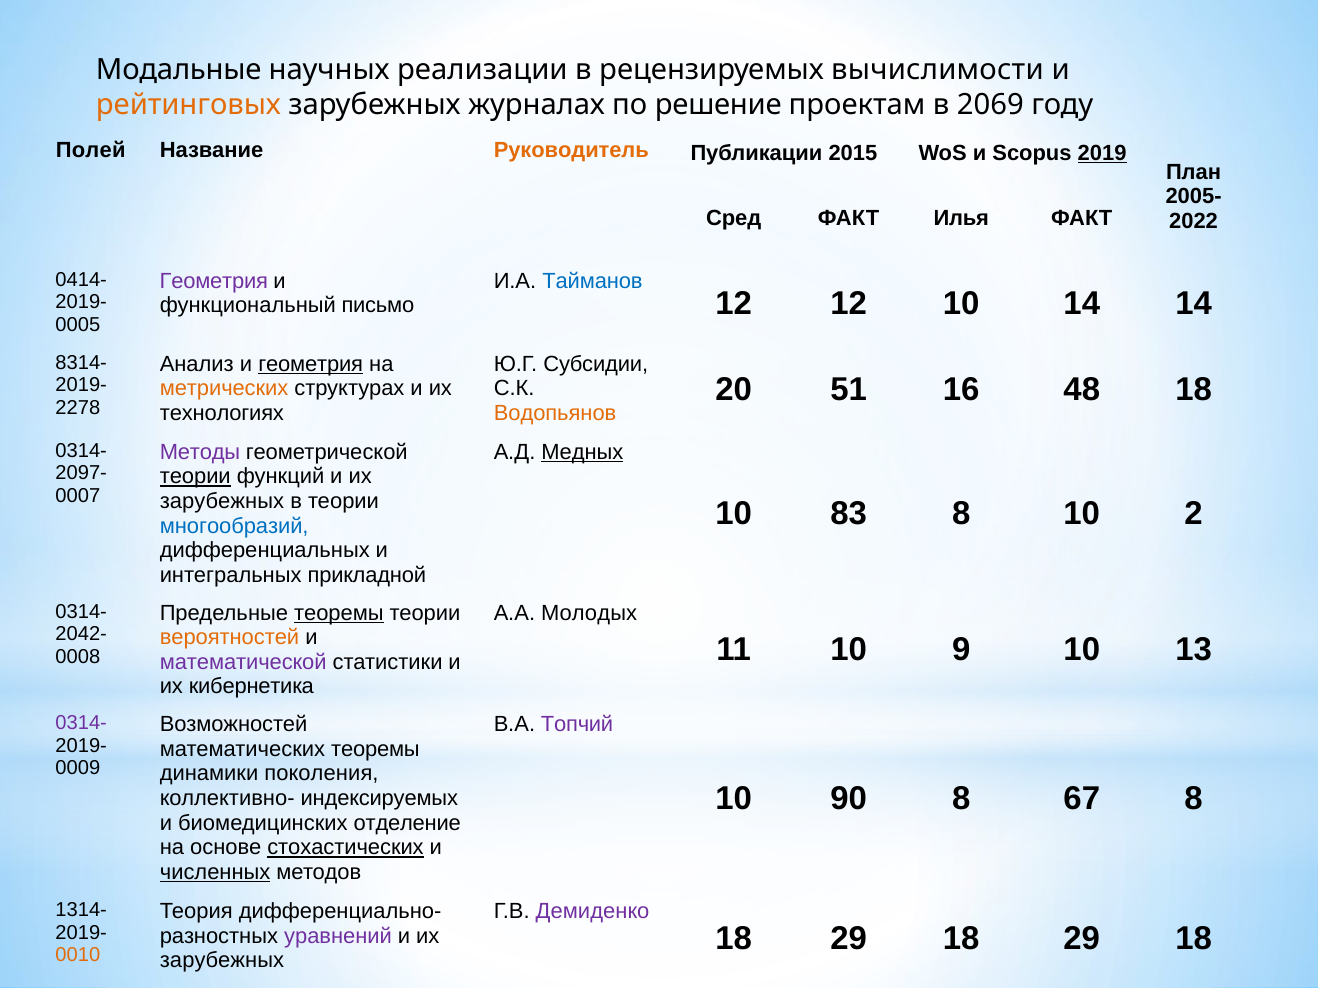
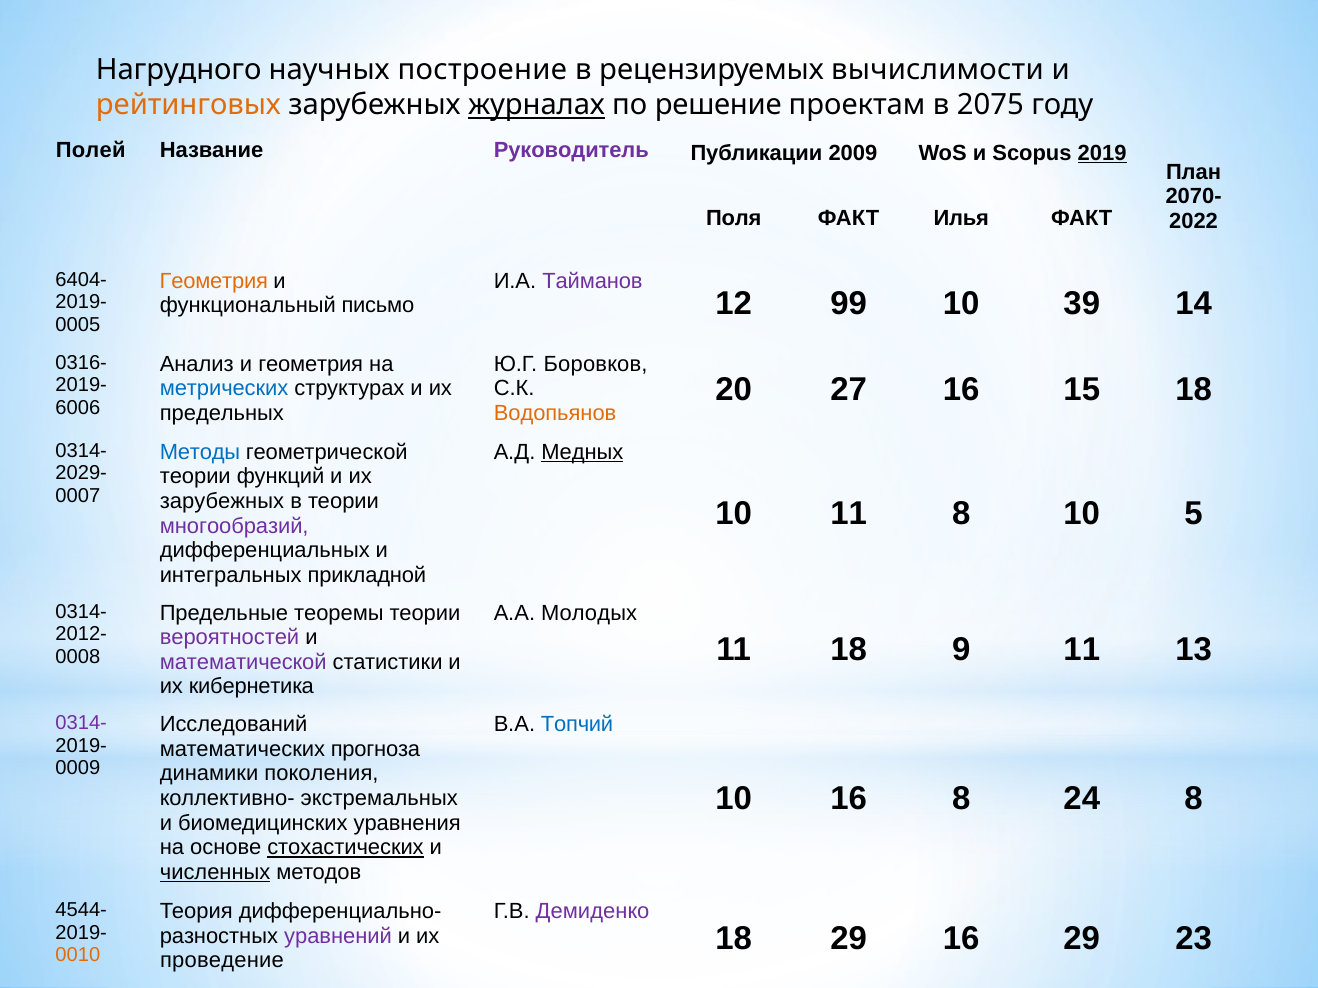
Модальные: Модальные -> Нагрудного
реализации: реализации -> построение
журналах underline: none -> present
2069: 2069 -> 2075
Руководитель colour: orange -> purple
2015: 2015 -> 2009
2005-: 2005- -> 2070-
Сред: Сред -> Поля
0414-: 0414- -> 6404-
Геометрия at (214, 281) colour: purple -> orange
Тайманов colour: blue -> purple
12 12: 12 -> 99
10 14: 14 -> 39
8314-: 8314- -> 0316-
геометрия at (311, 364) underline: present -> none
Субсидии: Субсидии -> Боровков
51: 51 -> 27
48: 48 -> 15
метрических colour: orange -> blue
2278: 2278 -> 6006
технологиях: технологиях -> предельных
Методы colour: purple -> blue
2097-: 2097- -> 2029-
теории at (195, 477) underline: present -> none
10 83: 83 -> 11
2: 2 -> 5
многообразий colour: blue -> purple
теоремы at (339, 613) underline: present -> none
2042-: 2042- -> 2012-
вероятностей colour: orange -> purple
11 10: 10 -> 18
9 10: 10 -> 11
Возможностей: Возможностей -> Исследований
Топчий colour: purple -> blue
математических теоремы: теоремы -> прогноза
10 90: 90 -> 16
67: 67 -> 24
индексируемых: индексируемых -> экстремальных
отделение: отделение -> уравнения
1314-: 1314- -> 4544-
18 at (961, 940): 18 -> 16
18 at (1194, 940): 18 -> 23
зарубежных at (222, 961): зарубежных -> проведение
